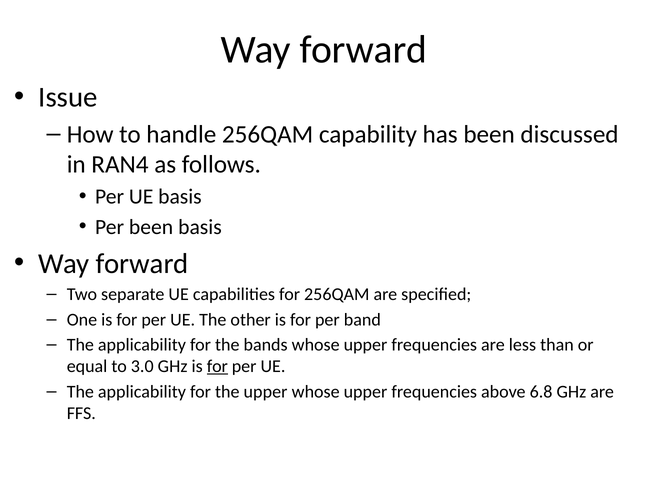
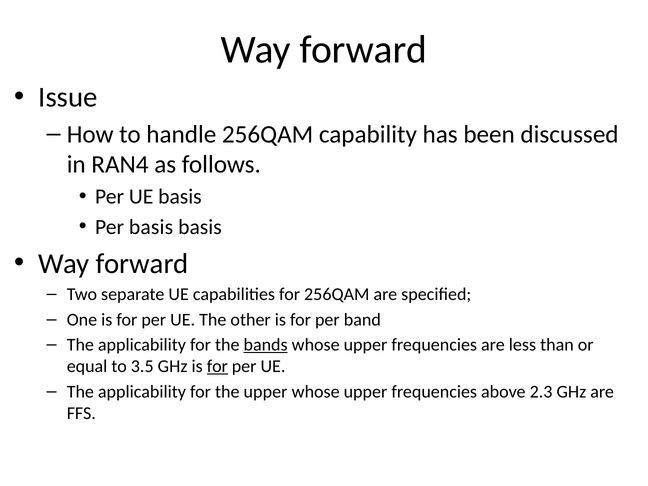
Per been: been -> basis
bands underline: none -> present
3.0: 3.0 -> 3.5
6.8: 6.8 -> 2.3
